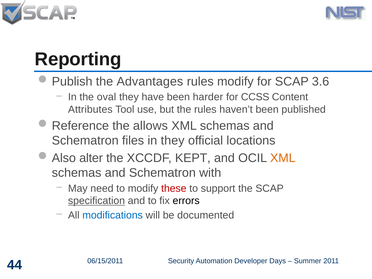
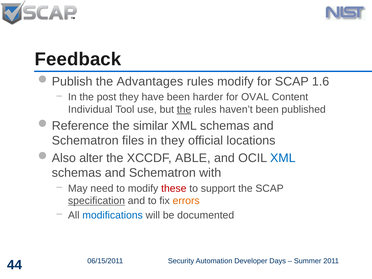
Reporting: Reporting -> Feedback
3.6: 3.6 -> 1.6
oval: oval -> post
CCSS: CCSS -> OVAL
Attributes: Attributes -> Individual
the at (184, 109) underline: none -> present
allows: allows -> similar
KEPT: KEPT -> ABLE
XML at (283, 158) colour: orange -> blue
errors colour: black -> orange
